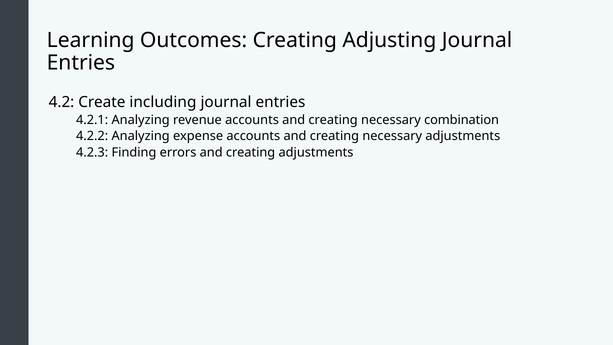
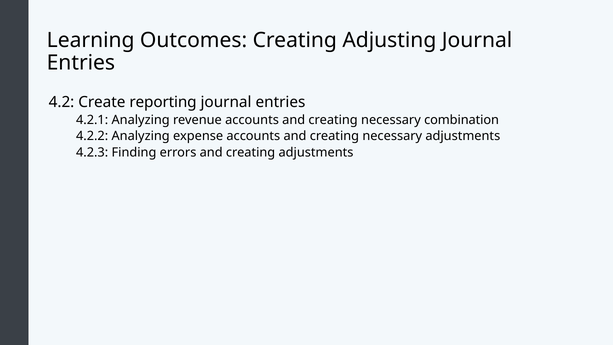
including: including -> reporting
